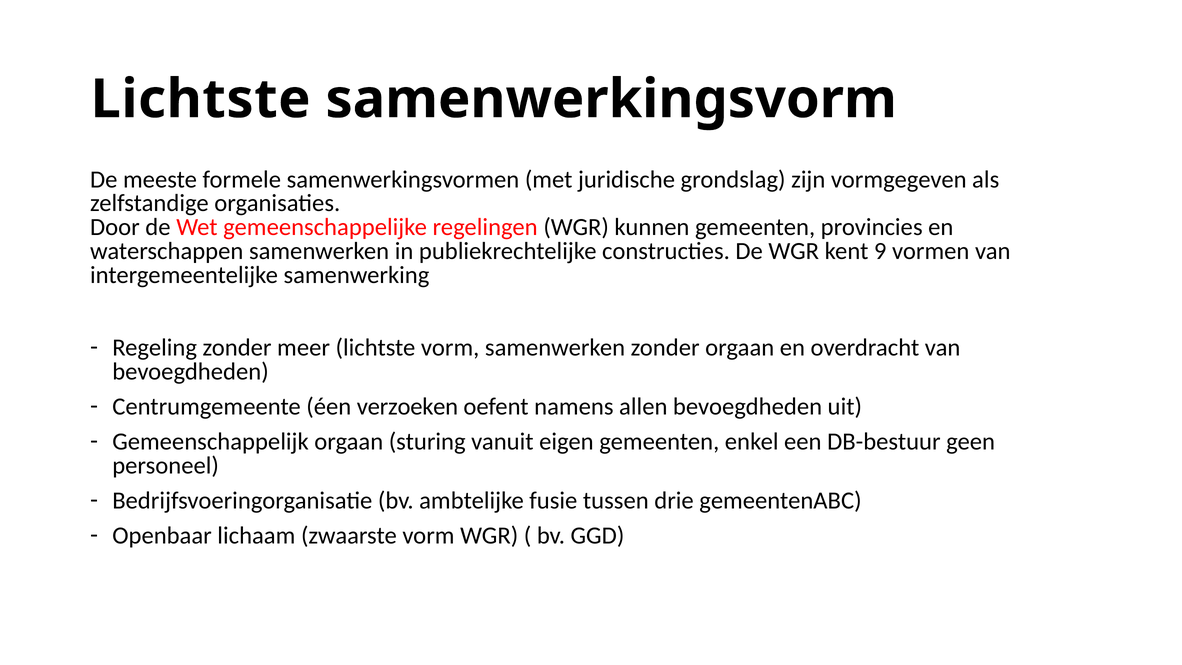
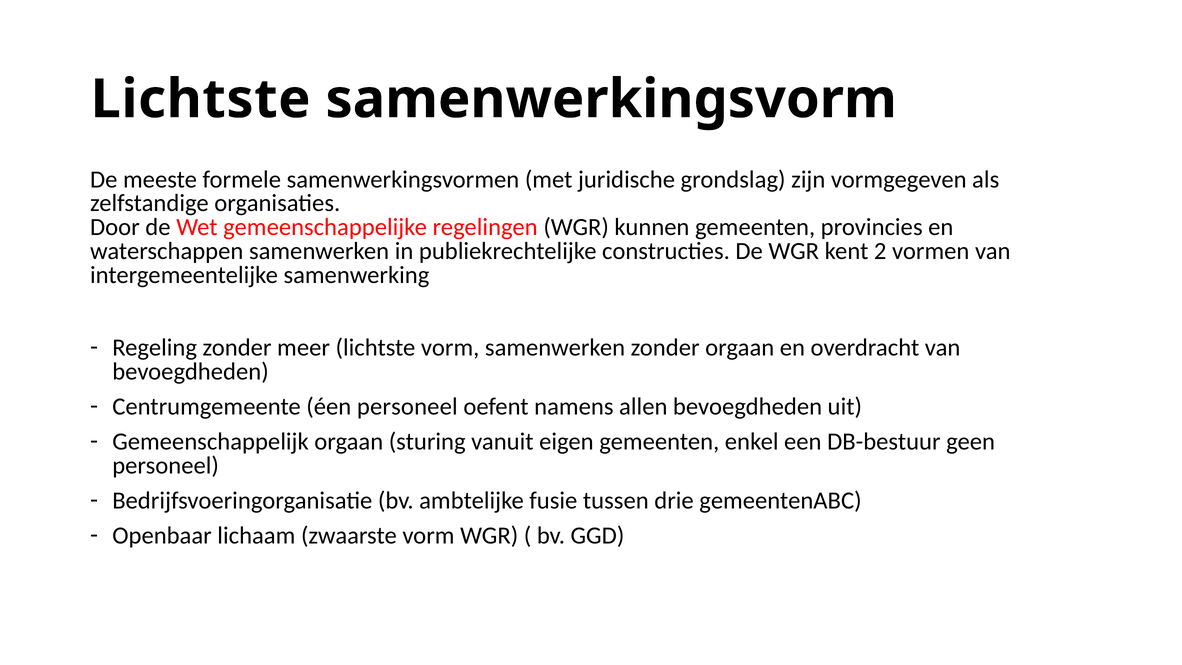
9: 9 -> 2
éen verzoeken: verzoeken -> personeel
